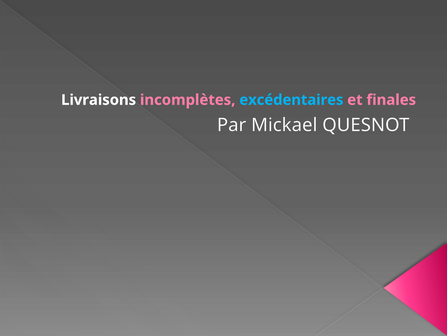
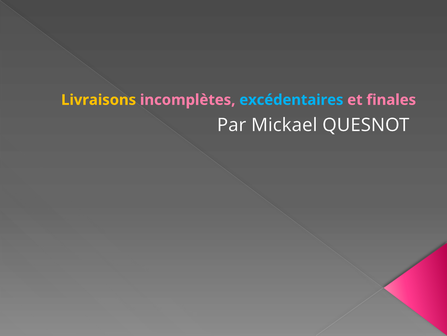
Livraisons colour: white -> yellow
